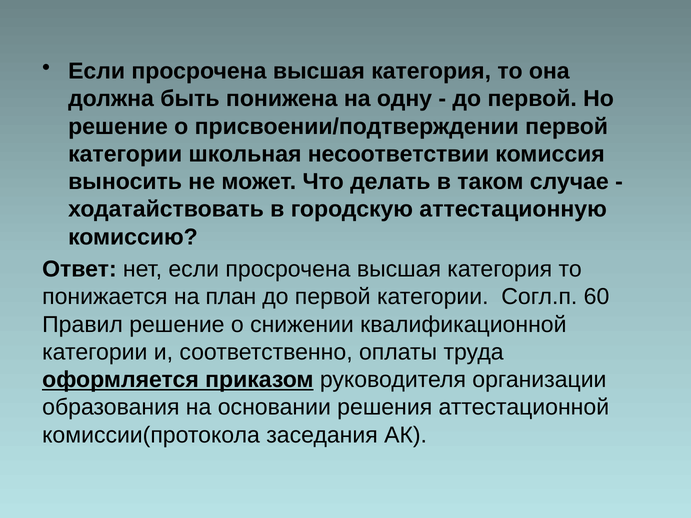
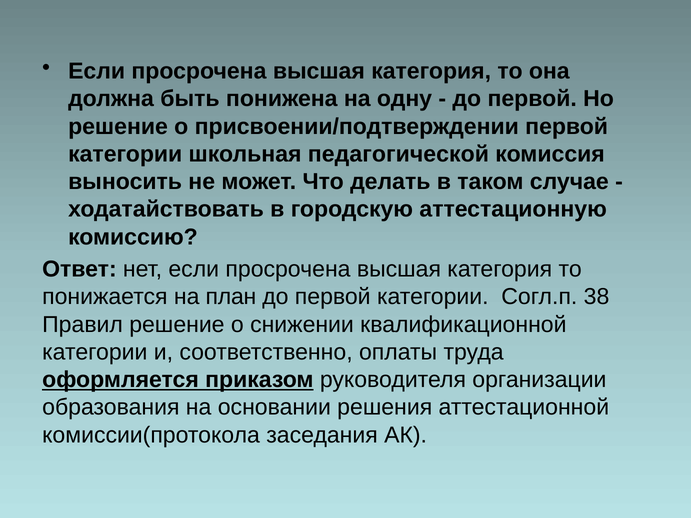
несоответствии: несоответствии -> педагогической
60: 60 -> 38
